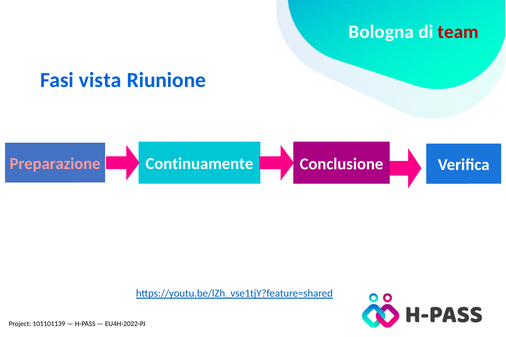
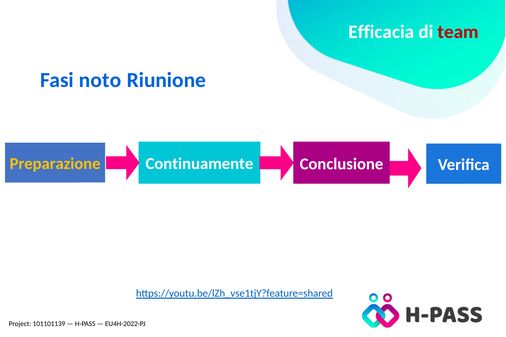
Bologna: Bologna -> Efficacia
vista: vista -> noto
Preparazione colour: pink -> yellow
